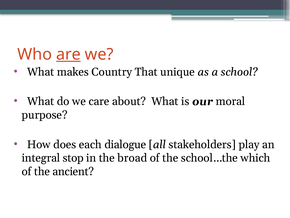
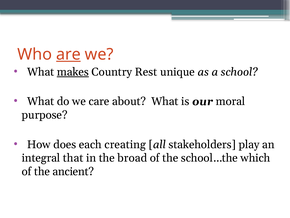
makes underline: none -> present
That: That -> Rest
dialogue: dialogue -> creating
stop: stop -> that
